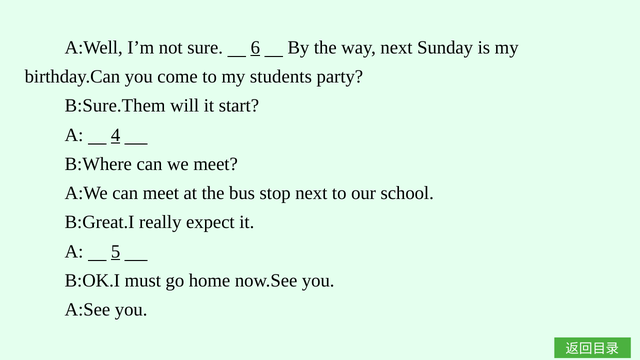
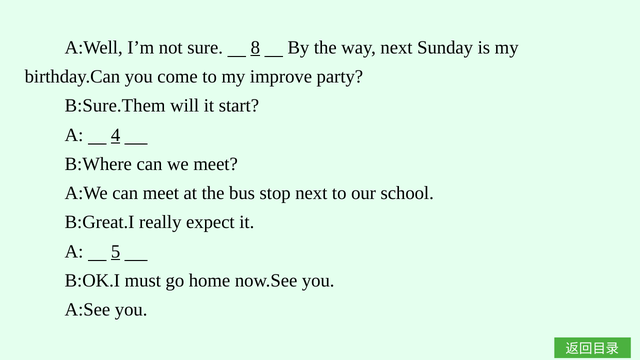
6: 6 -> 8
students: students -> improve
